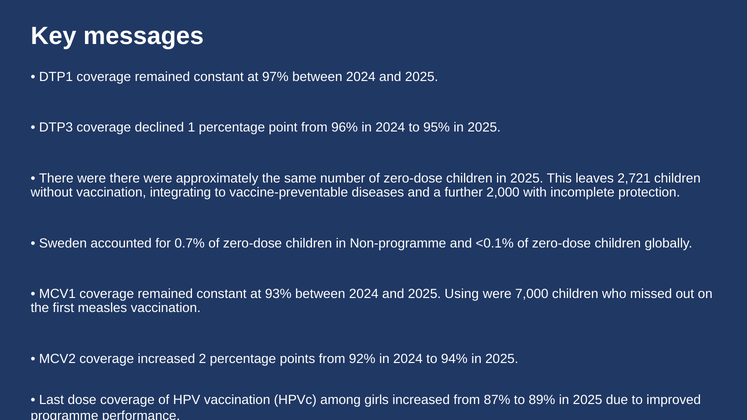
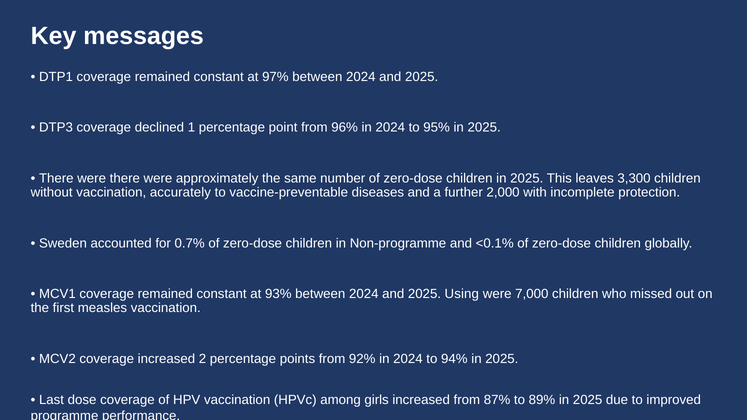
2,721: 2,721 -> 3,300
integrating: integrating -> accurately
